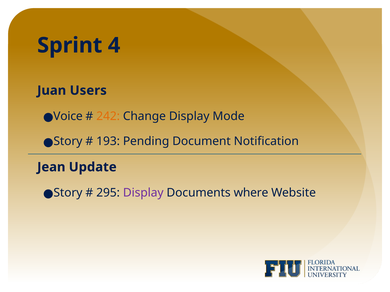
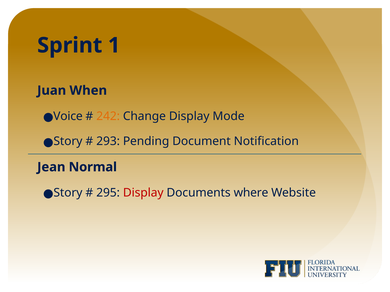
4: 4 -> 1
Users: Users -> When
193: 193 -> 293
Update: Update -> Normal
Display at (143, 193) colour: purple -> red
